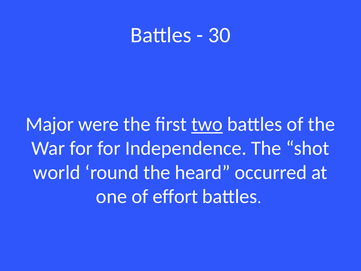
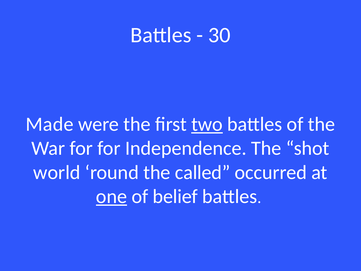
Major: Major -> Made
heard: heard -> called
one underline: none -> present
effort: effort -> belief
